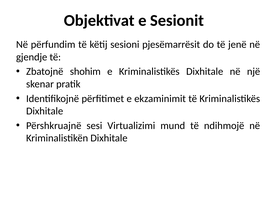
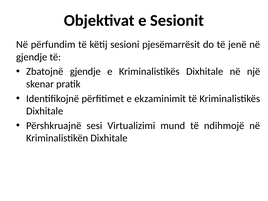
Zbatojnë shohim: shohim -> gjendje
